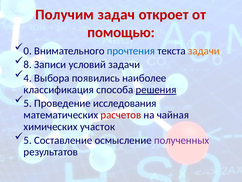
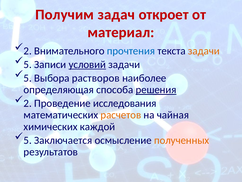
помощью: помощью -> материал
0 at (28, 51): 0 -> 2
8 at (28, 64): 8 -> 5
условий underline: none -> present
4 at (28, 78): 4 -> 5
появились: появились -> растворов
классификация: классификация -> определяющая
5 at (28, 103): 5 -> 2
расчетов colour: red -> orange
участок: участок -> каждой
Составление: Составление -> Заключается
полученных colour: purple -> orange
